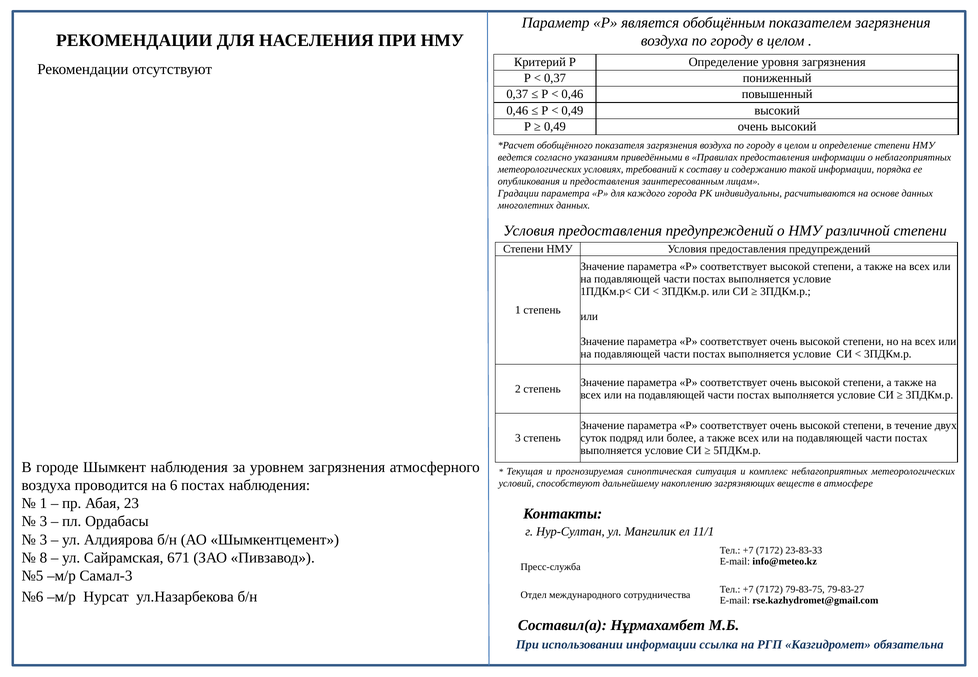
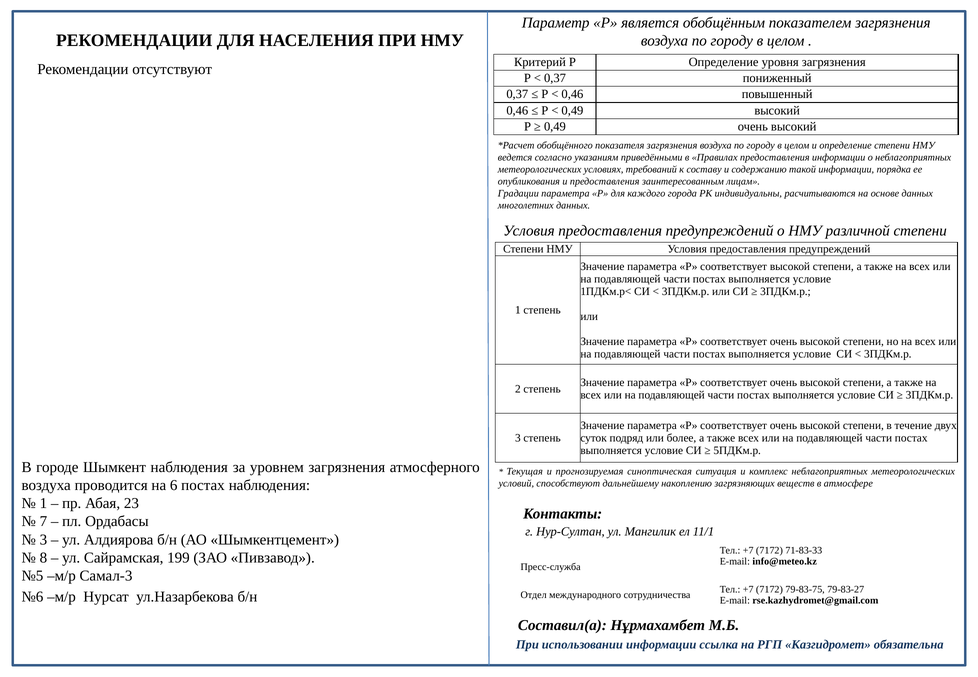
3 at (43, 522): 3 -> 7
23-83-33: 23-83-33 -> 71-83-33
671: 671 -> 199
